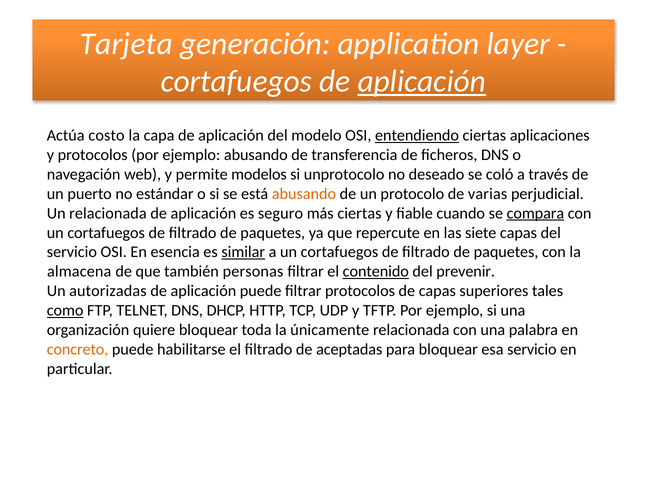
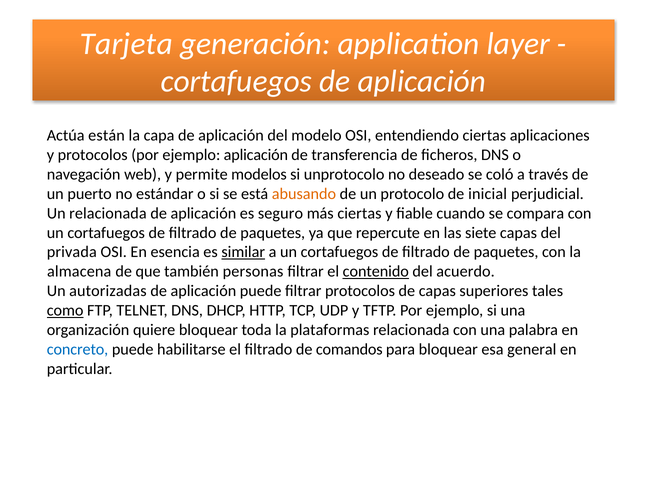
aplicación at (422, 81) underline: present -> none
costo: costo -> están
entendiendo underline: present -> none
ejemplo abusando: abusando -> aplicación
varias: varias -> inicial
compara underline: present -> none
servicio at (72, 252): servicio -> privada
prevenir: prevenir -> acuerdo
únicamente: únicamente -> plataformas
concreto colour: orange -> blue
aceptadas: aceptadas -> comandos
esa servicio: servicio -> general
